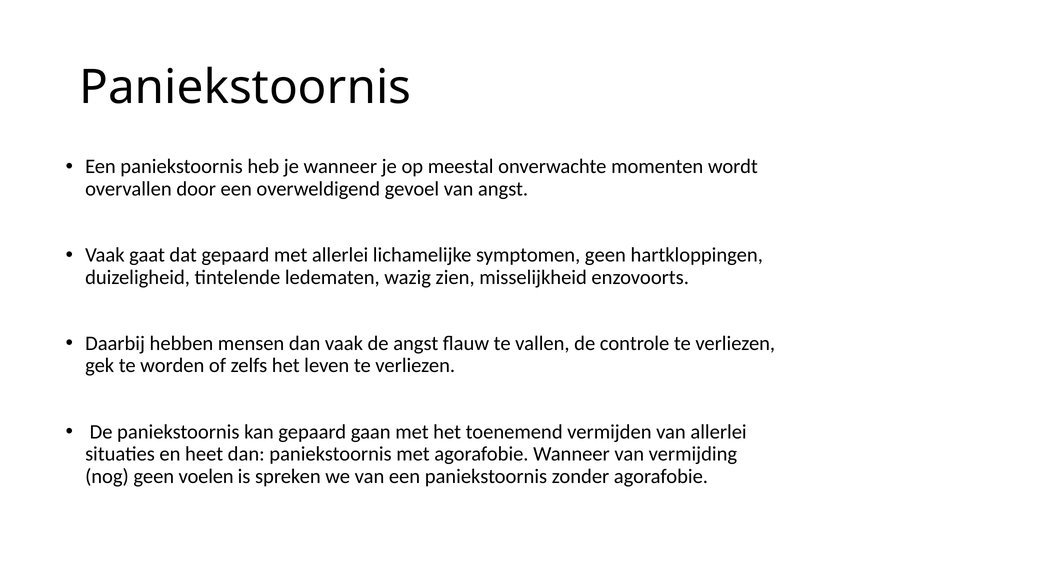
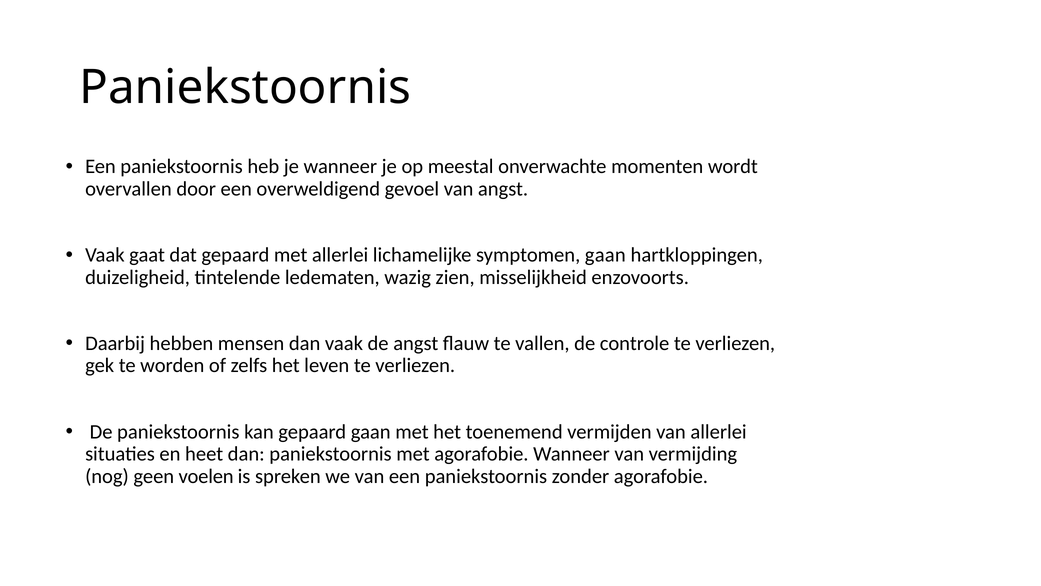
symptomen geen: geen -> gaan
